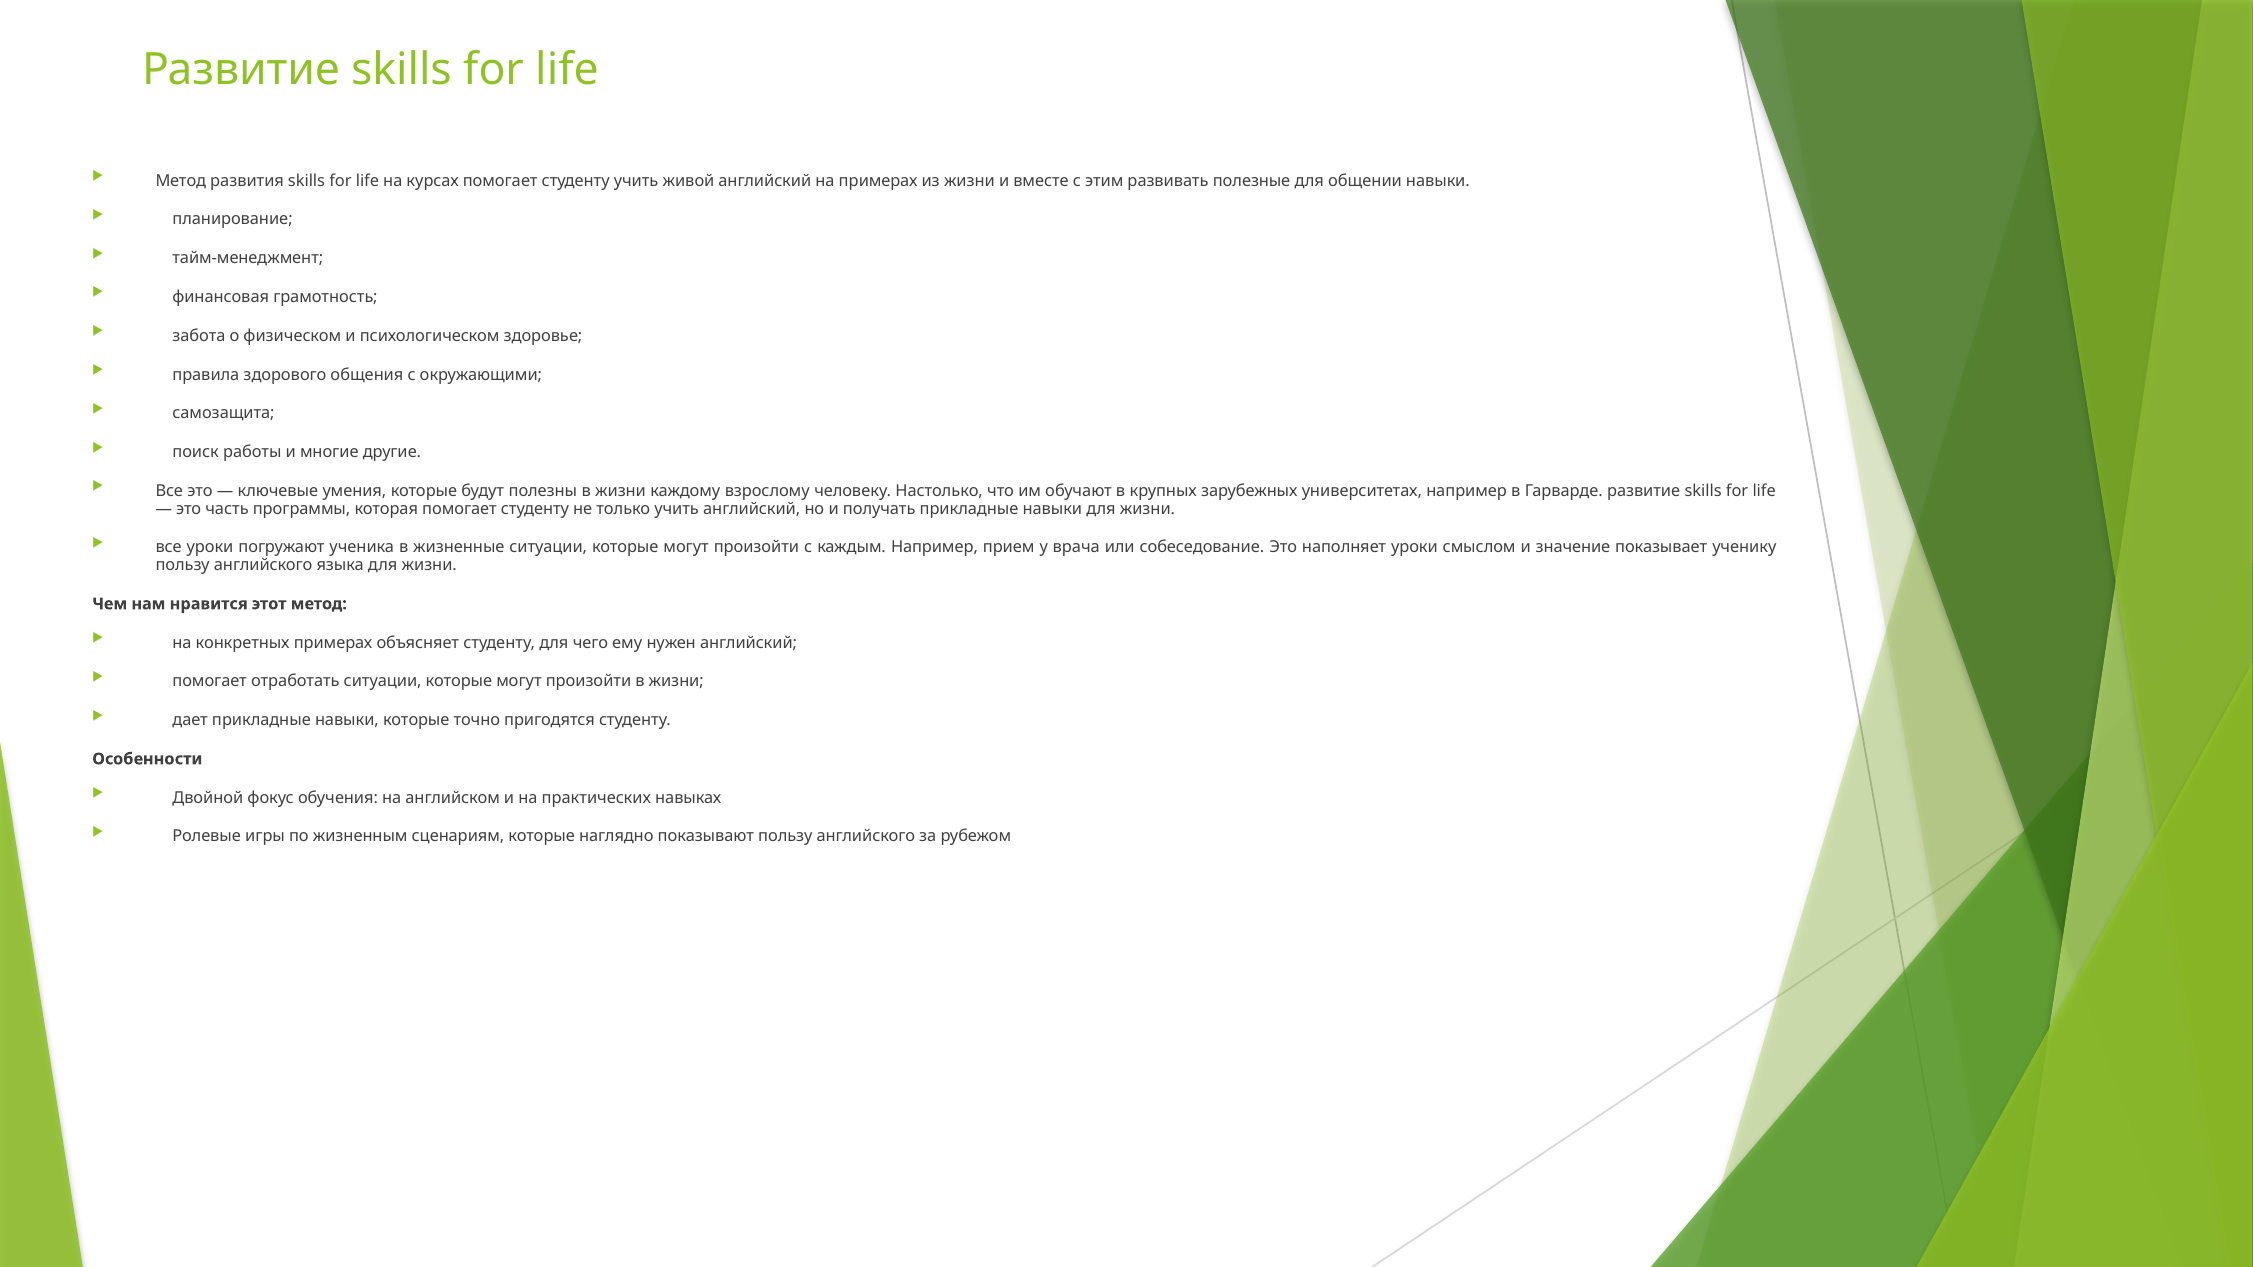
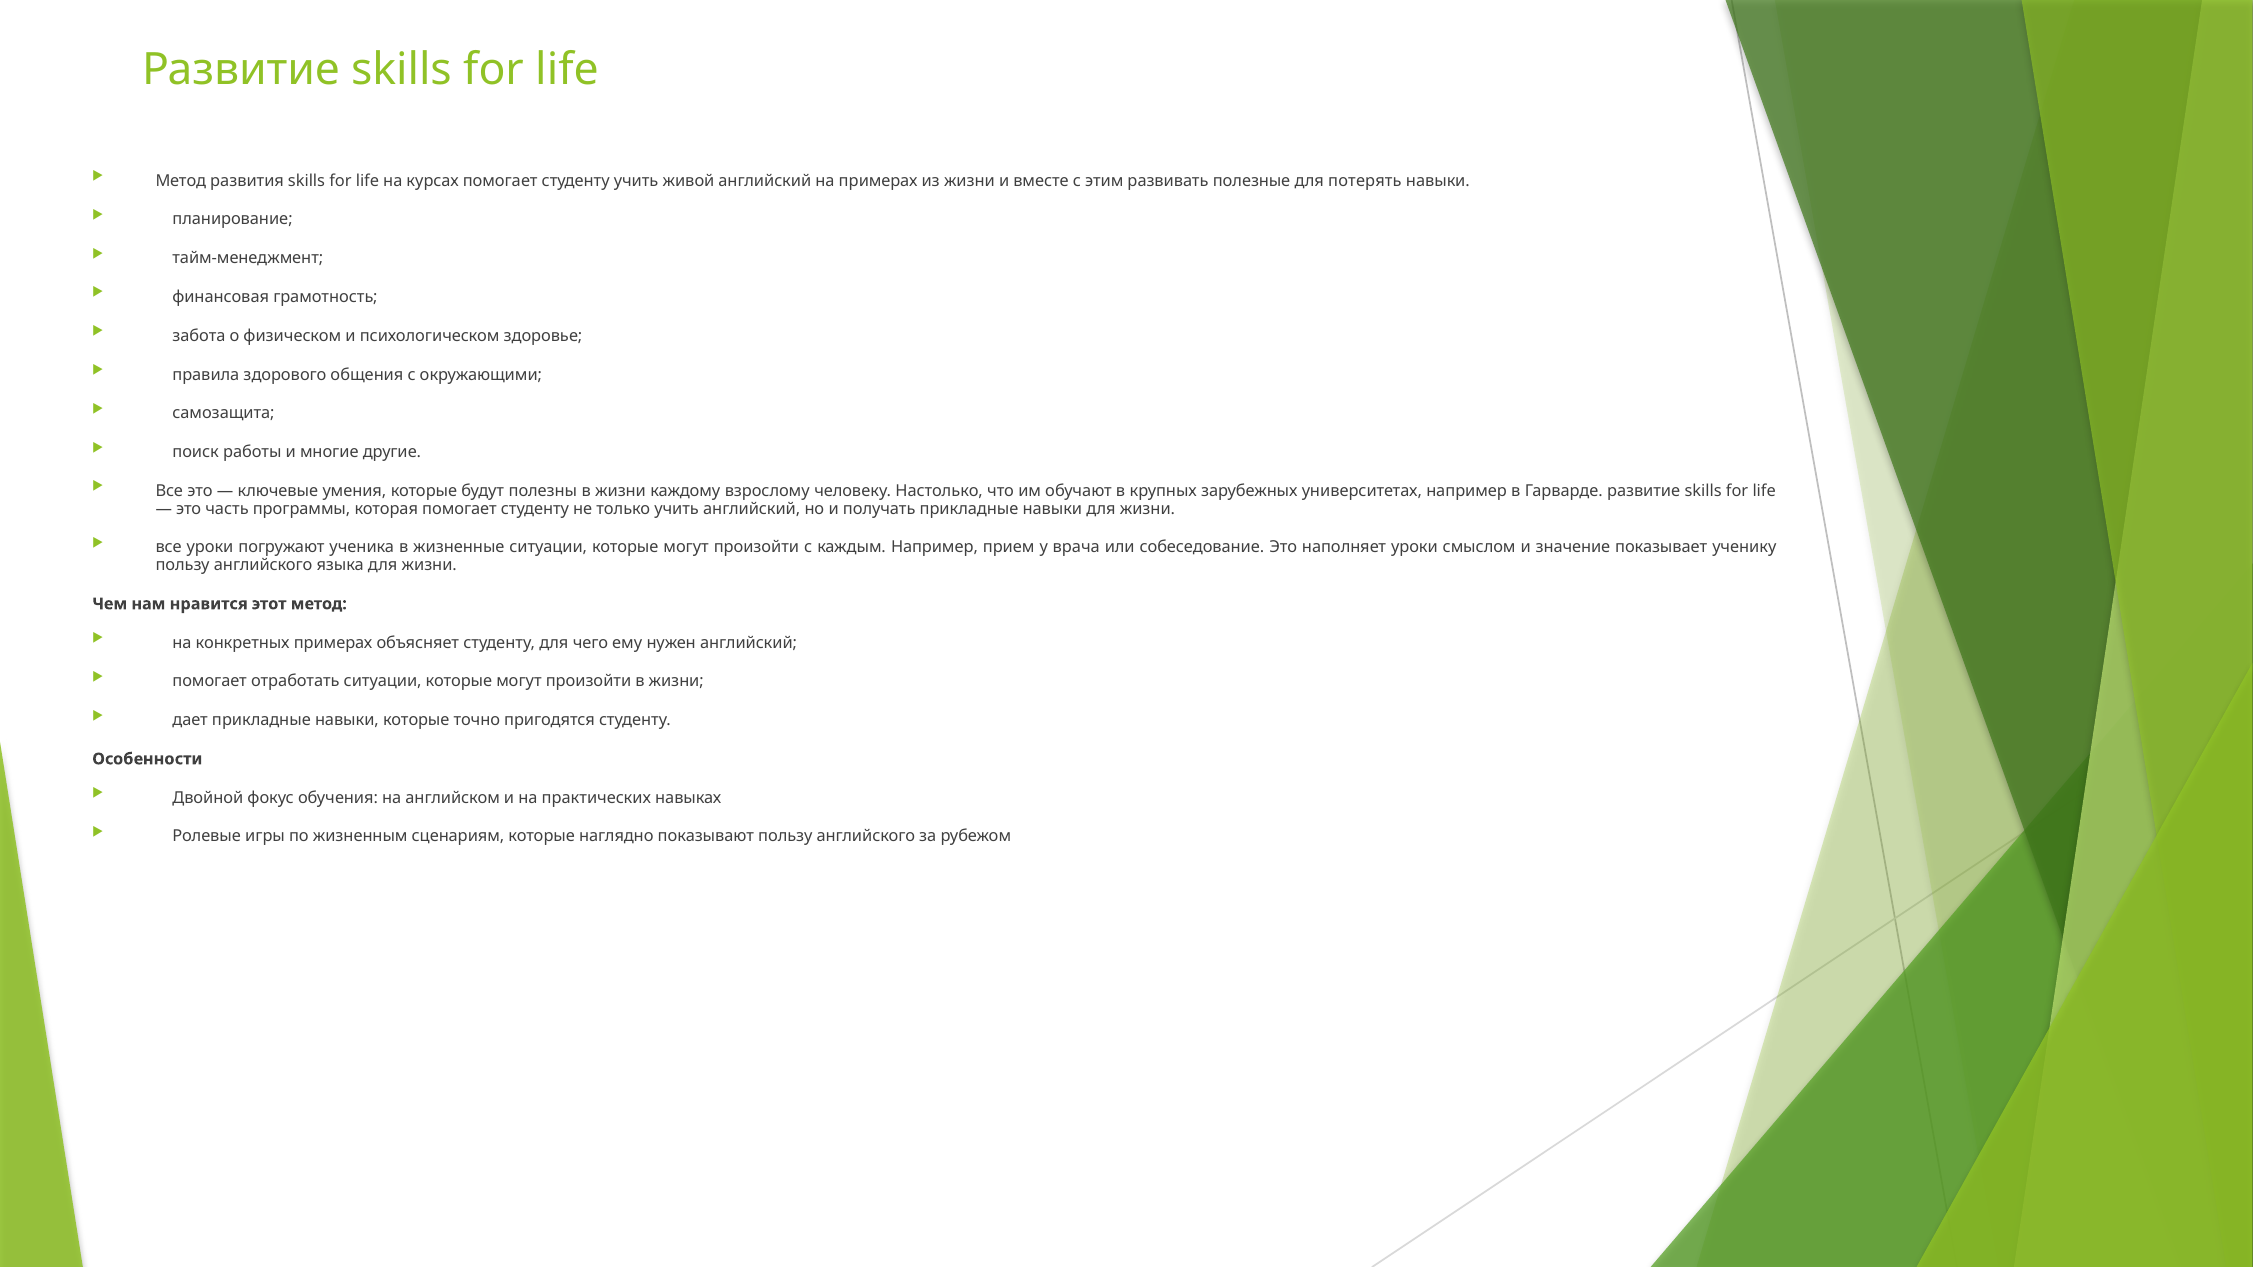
общении: общении -> потерять
